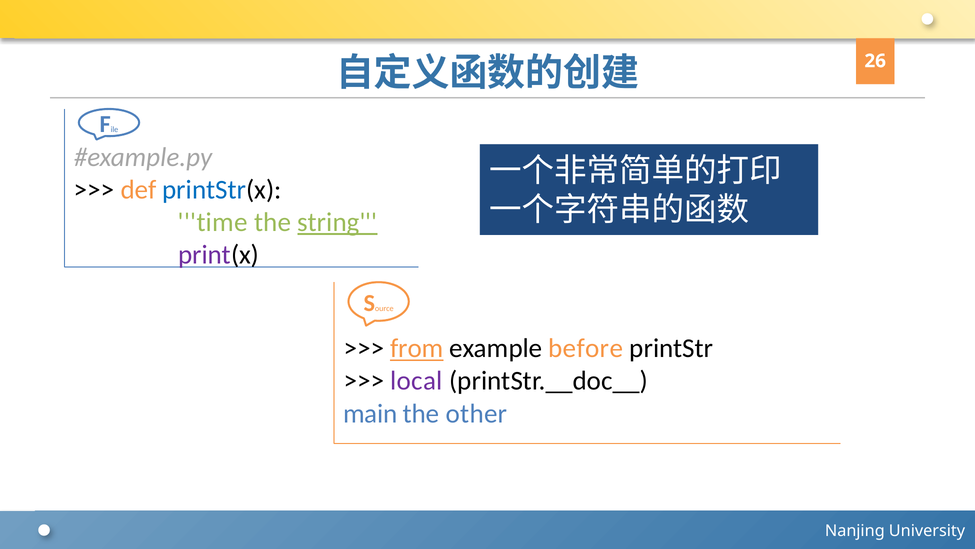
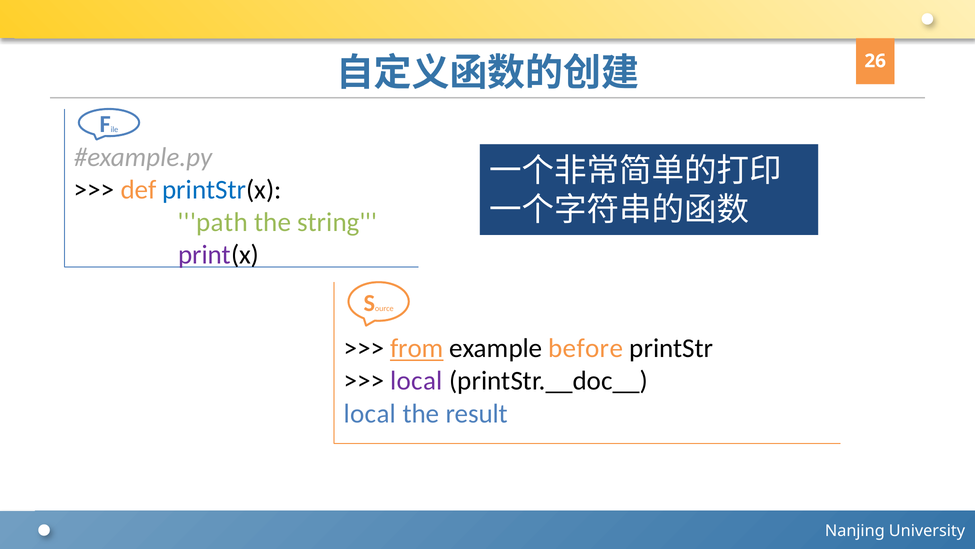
time: time -> path
string underline: present -> none
main at (370, 413): main -> local
other: other -> result
